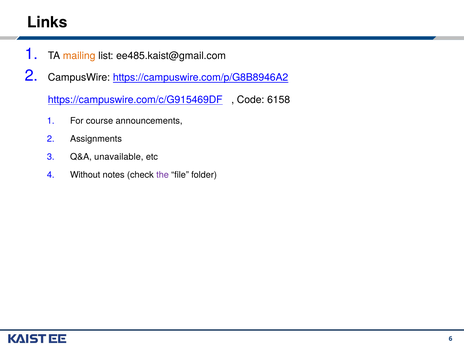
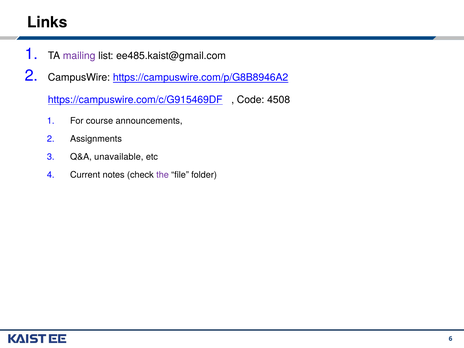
mailing colour: orange -> purple
6158: 6158 -> 4508
Without: Without -> Current
